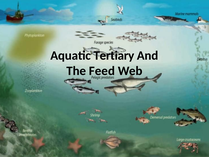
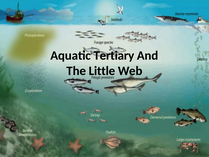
Feed: Feed -> Little
